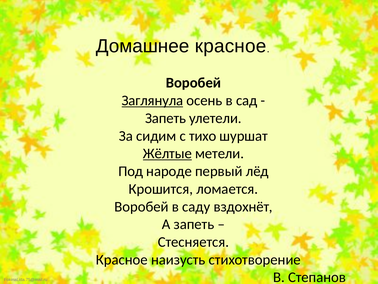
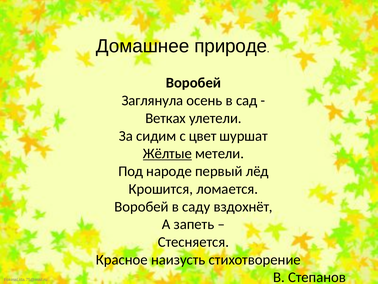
Домашнее красное: красное -> природе
Заглянула underline: present -> none
Запеть at (166, 118): Запеть -> Ветках
тихо: тихо -> цвет
